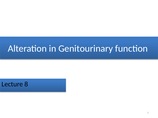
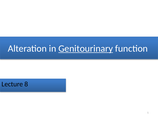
Genitourinary underline: none -> present
